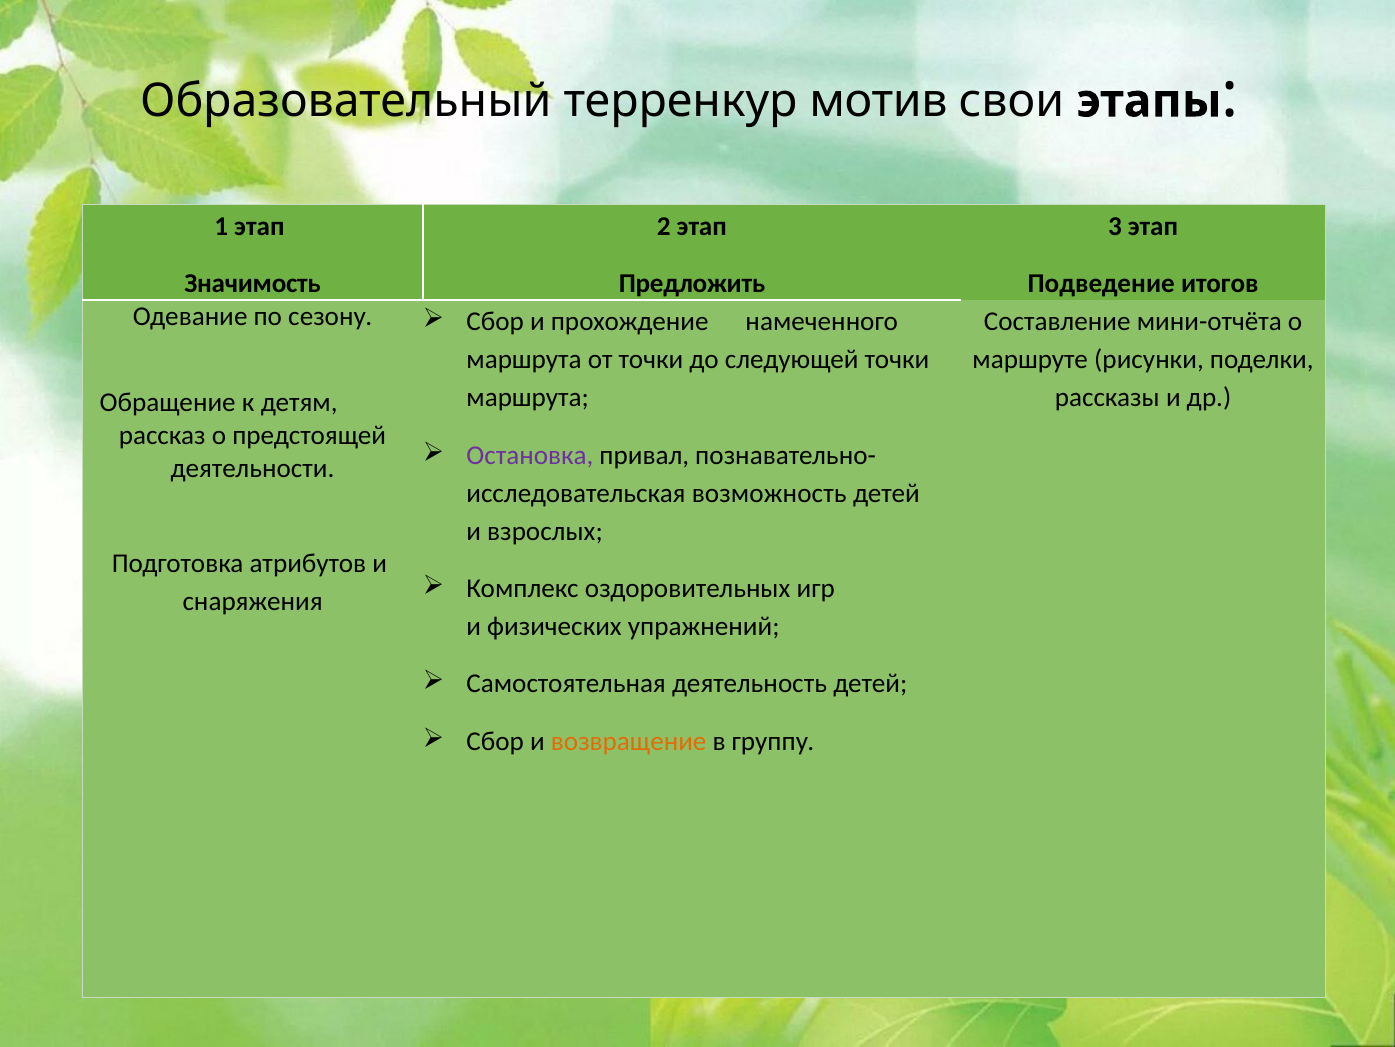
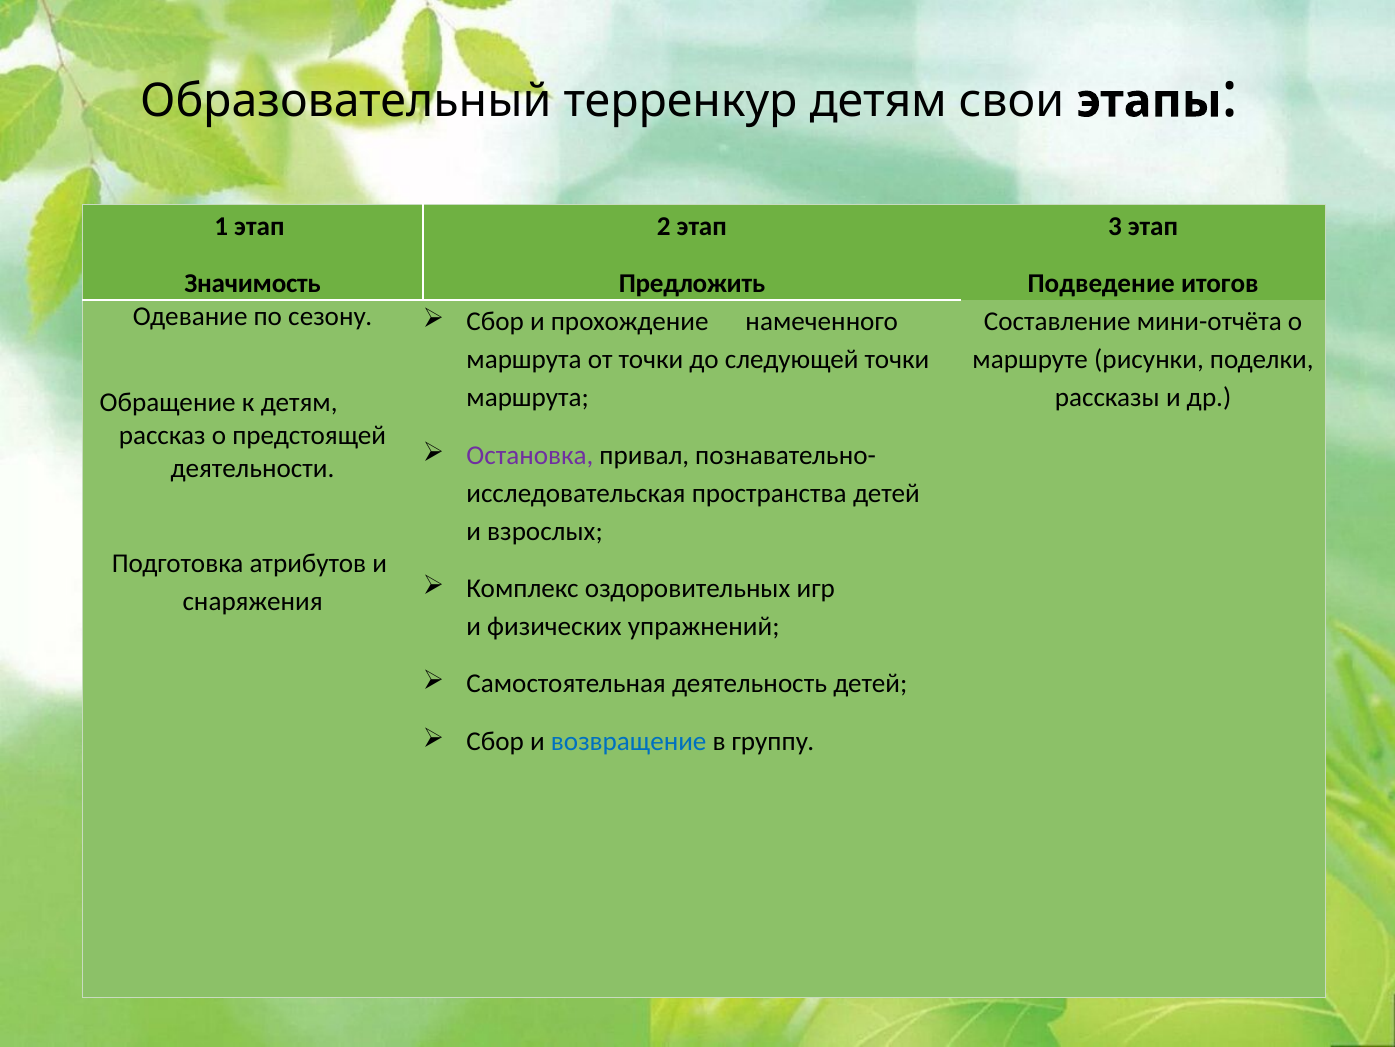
терренкур мотив: мотив -> детям
возможность: возможность -> пространства
возвращение colour: orange -> blue
